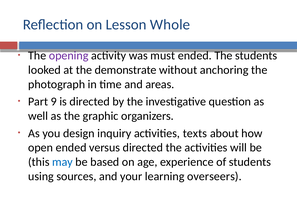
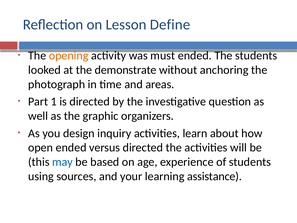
Whole: Whole -> Define
opening colour: purple -> orange
9: 9 -> 1
texts: texts -> learn
overseers: overseers -> assistance
